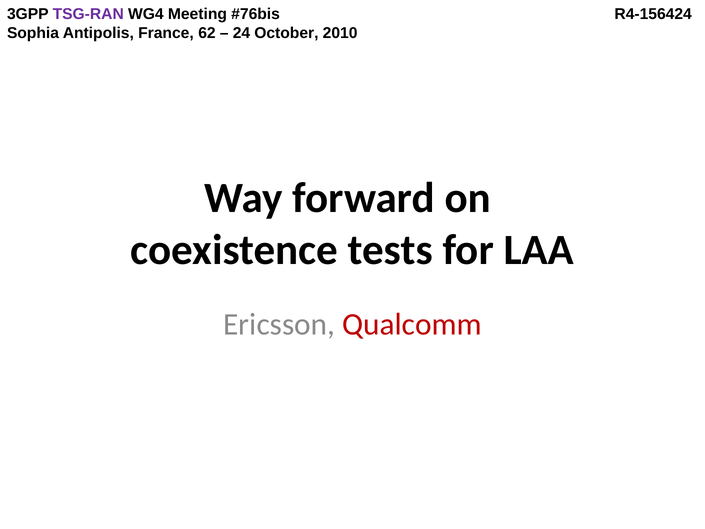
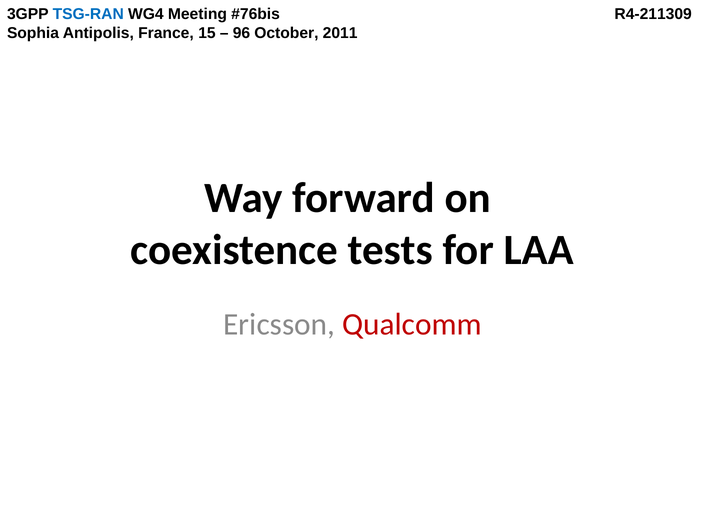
TSG-RAN colour: purple -> blue
R4-156424: R4-156424 -> R4-211309
62: 62 -> 15
24: 24 -> 96
2010: 2010 -> 2011
